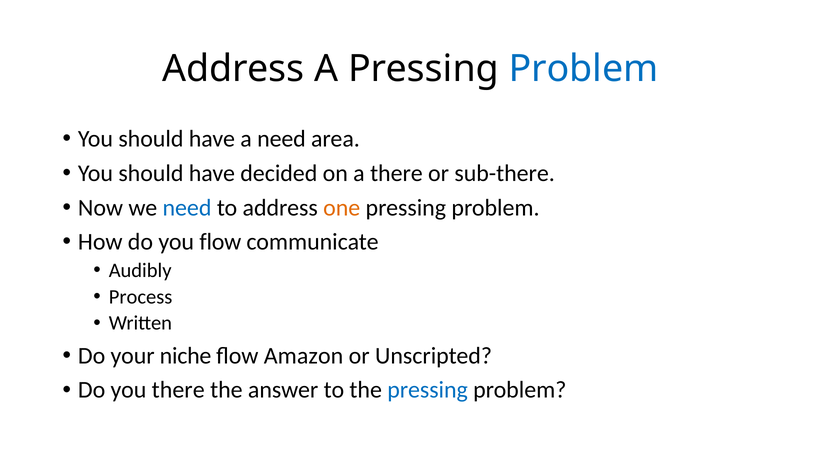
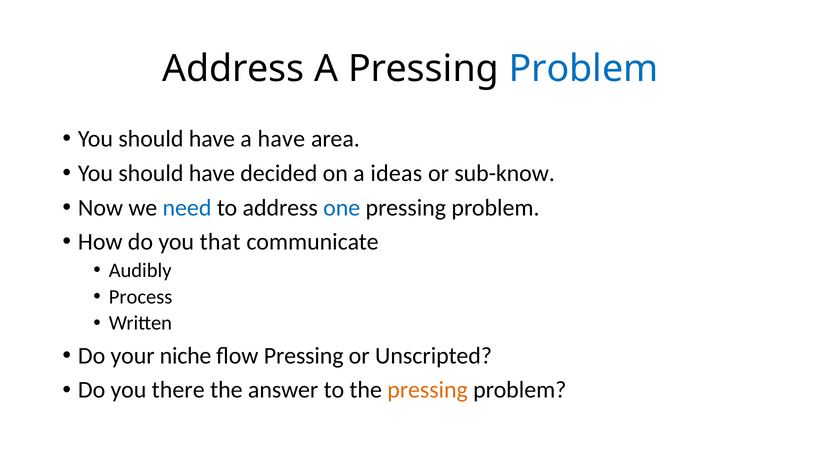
a need: need -> have
a there: there -> ideas
sub-there: sub-there -> sub-know
one colour: orange -> blue
you flow: flow -> that
flow Amazon: Amazon -> Pressing
pressing at (428, 390) colour: blue -> orange
